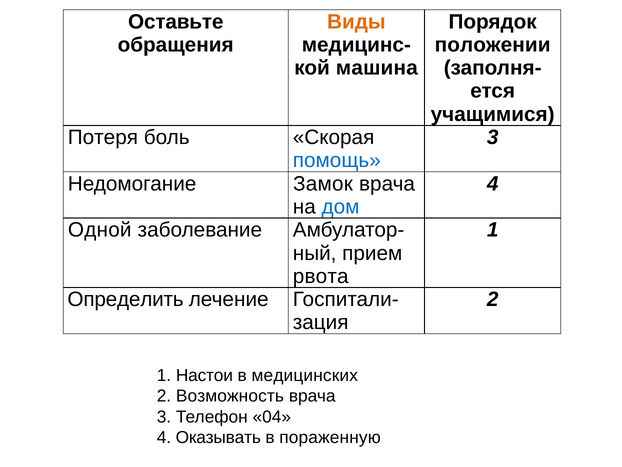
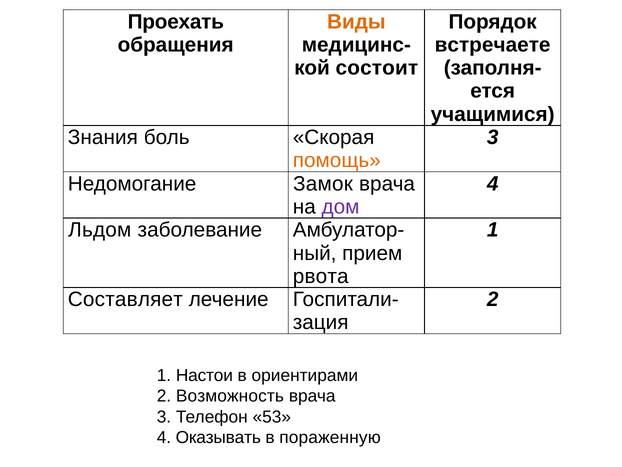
Оставьте: Оставьте -> Проехать
положении: положении -> встречаете
машина: машина -> состоит
Потеря: Потеря -> Знания
помощь colour: blue -> orange
дом colour: blue -> purple
Одной: Одной -> Льдом
Определить: Определить -> Составляет
медицинских: медицинских -> ориентирами
04: 04 -> 53
